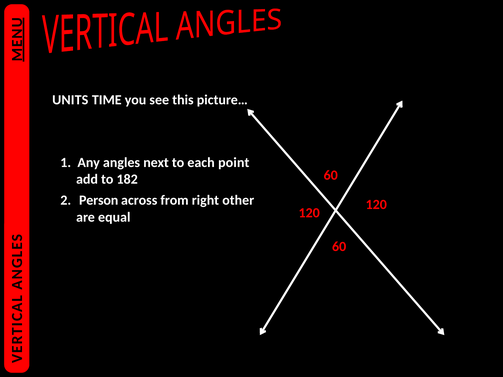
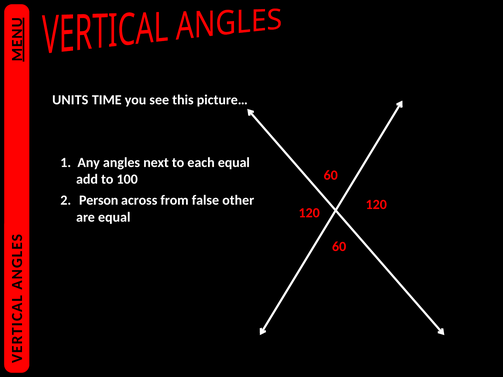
each point: point -> equal
182: 182 -> 100
right: right -> false
